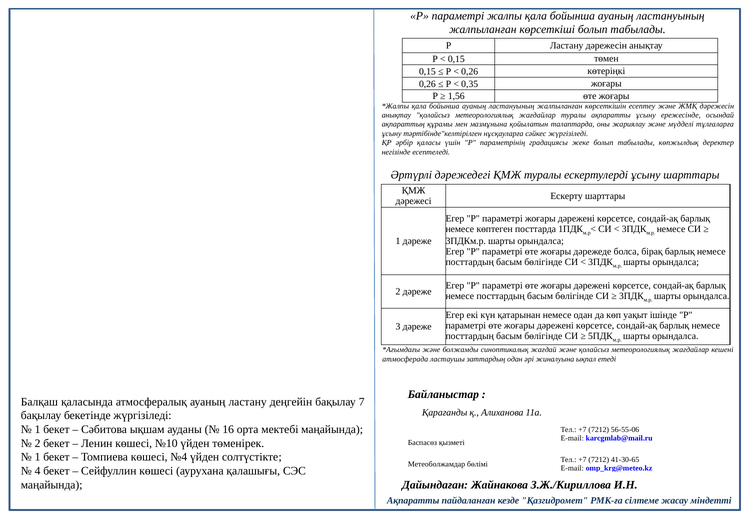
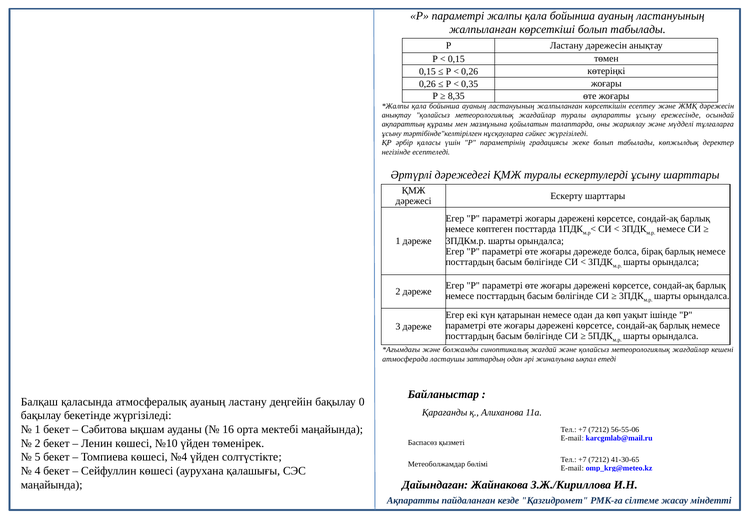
1,56: 1,56 -> 8,35
7: 7 -> 0
1 at (38, 457): 1 -> 5
